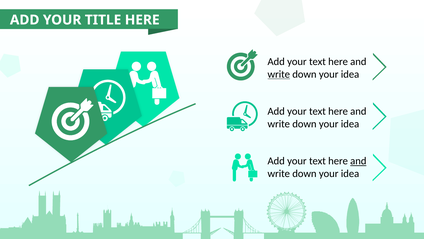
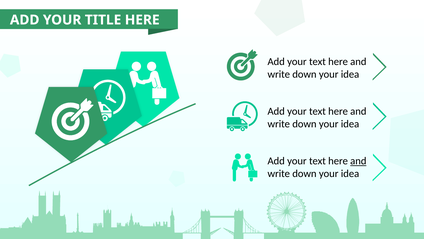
write at (279, 74) underline: present -> none
